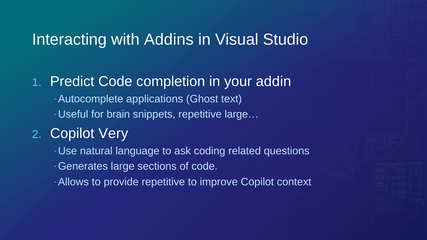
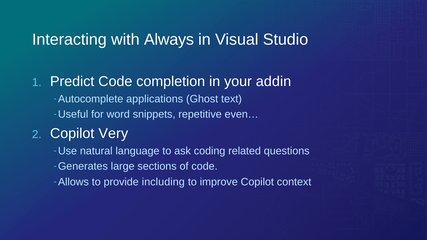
Addins: Addins -> Always
brain: brain -> word
large…: large… -> even…
provide repetitive: repetitive -> including
